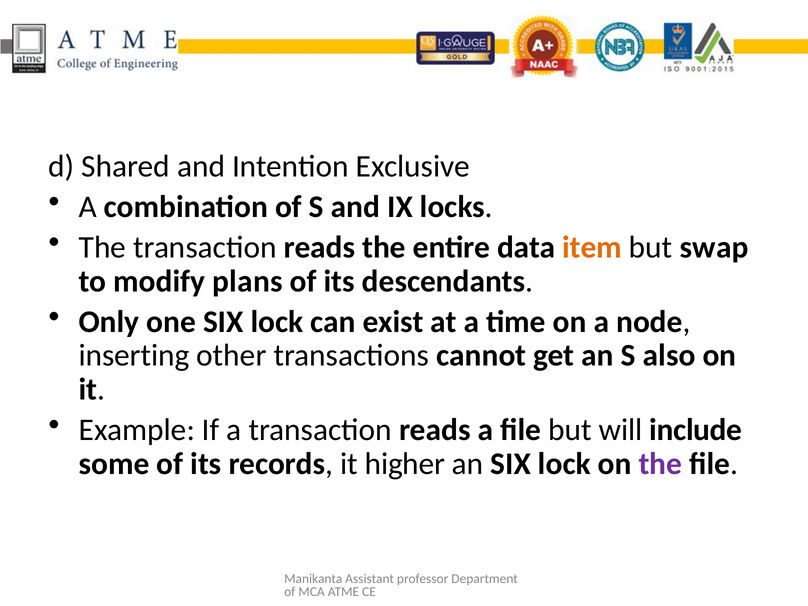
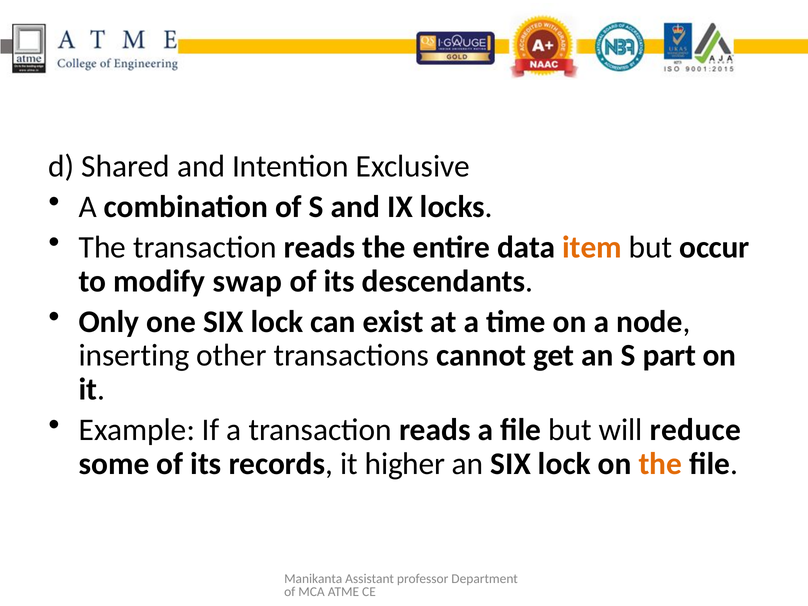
swap: swap -> occur
plans: plans -> swap
also: also -> part
include: include -> reduce
the at (660, 464) colour: purple -> orange
